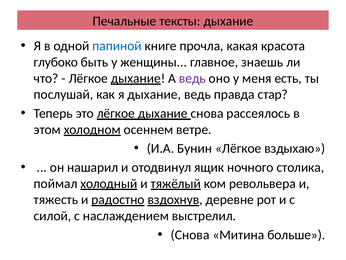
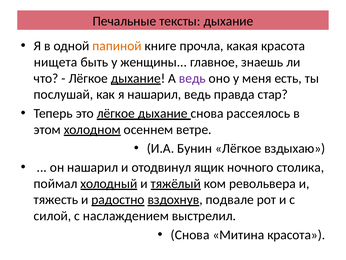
папиной colour: blue -> orange
глубоко: глубоко -> нищета
я дыхание: дыхание -> нашарил
деревне: деревне -> подвале
Митина больше: больше -> красота
